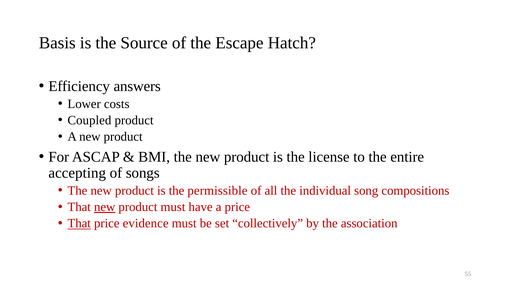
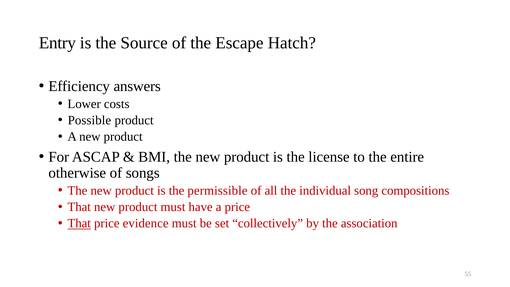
Basis: Basis -> Entry
Coupled: Coupled -> Possible
accepting: accepting -> otherwise
new at (105, 207) underline: present -> none
